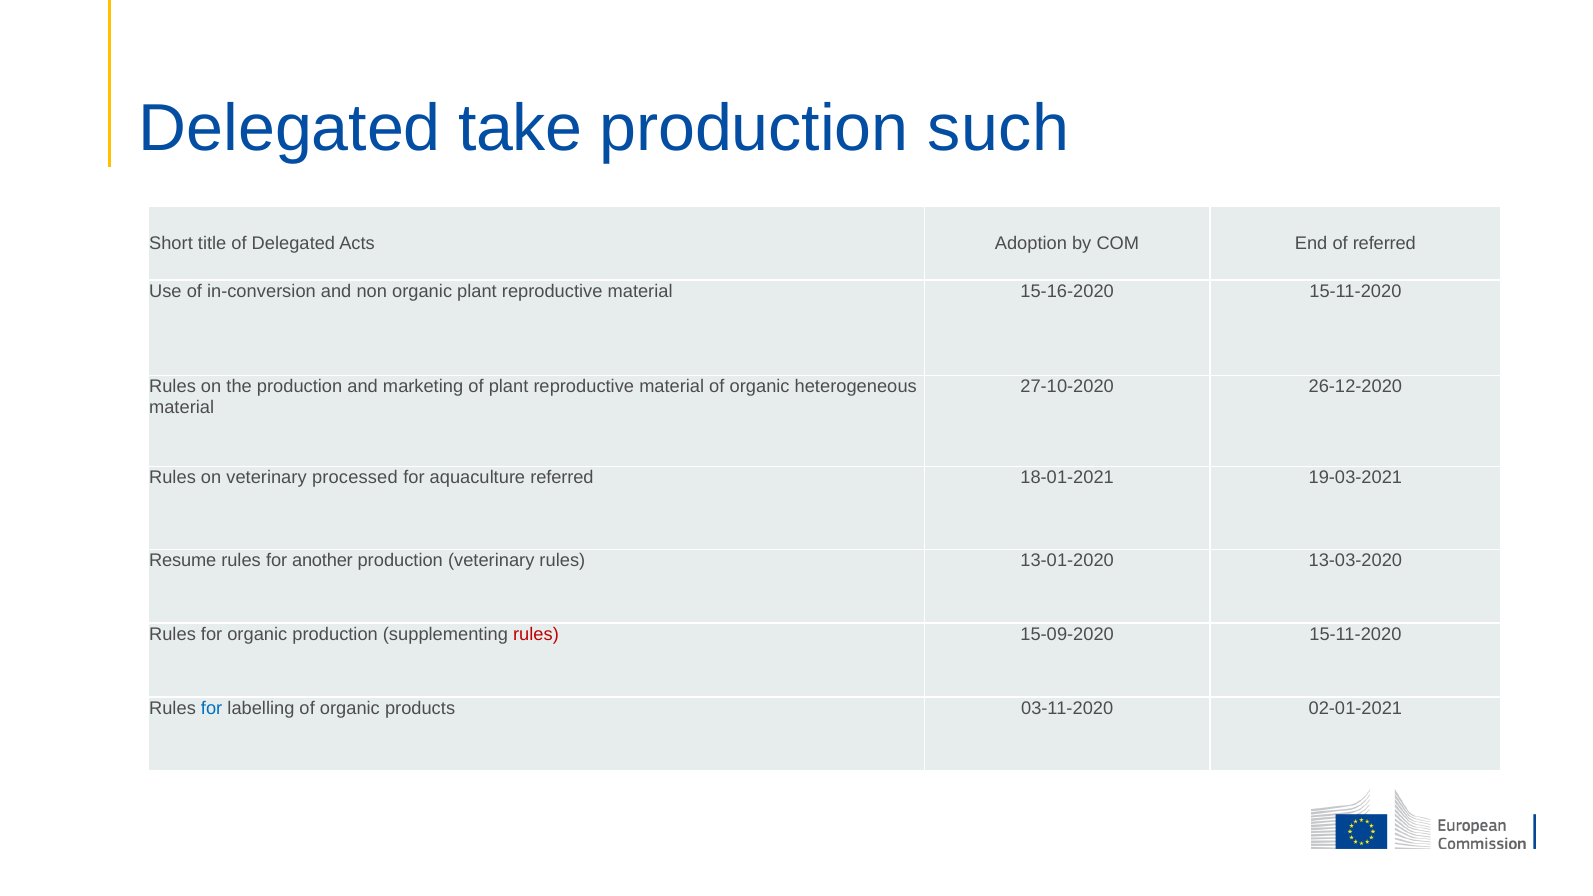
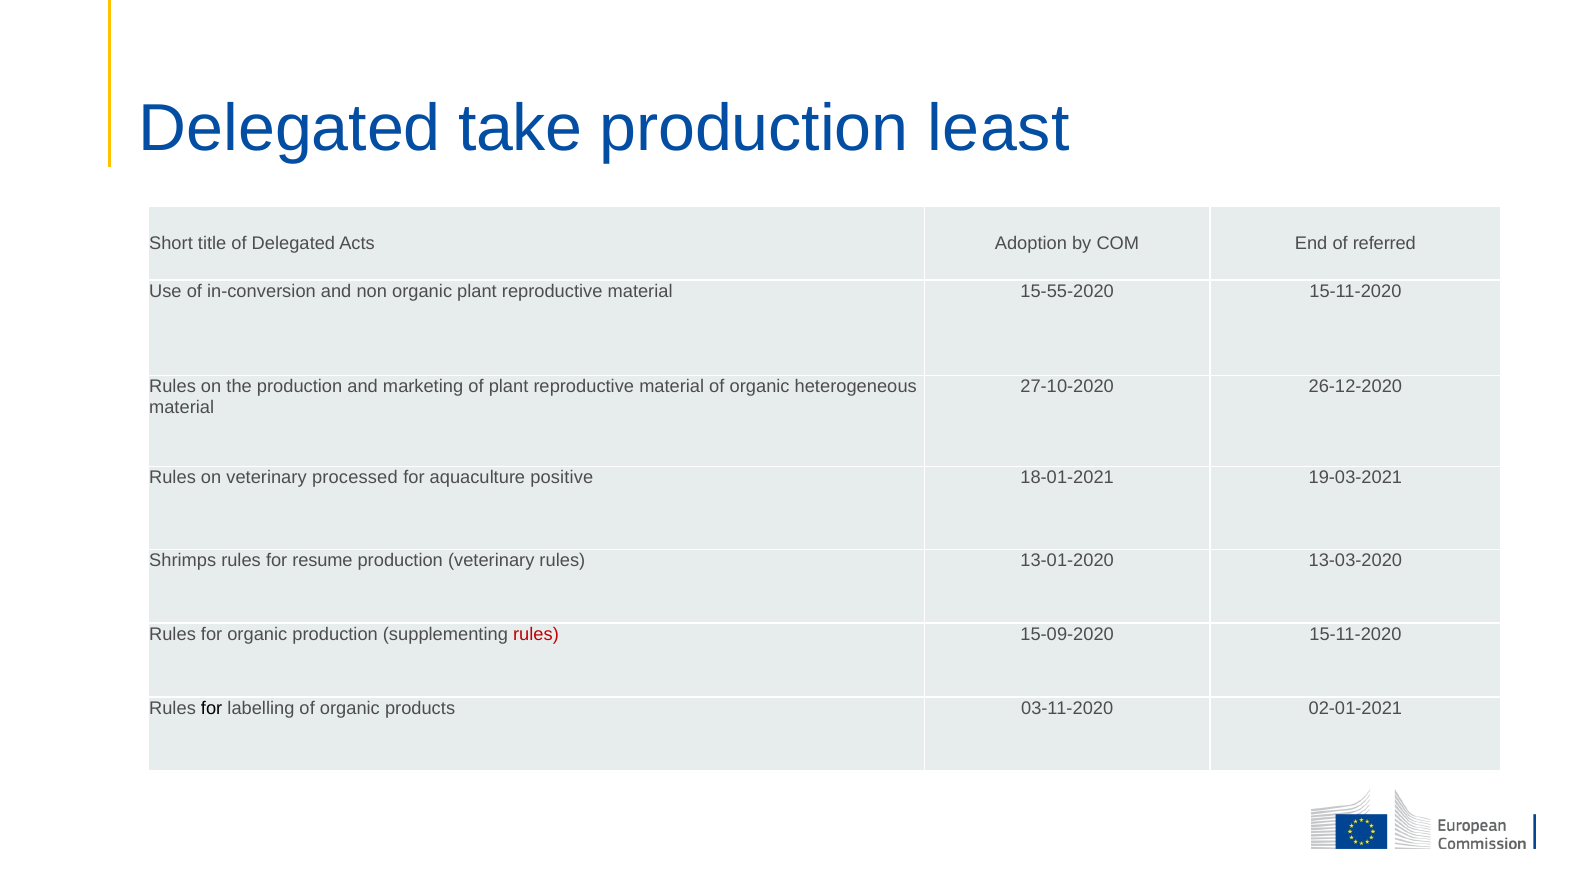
such: such -> least
15-16-2020: 15-16-2020 -> 15-55-2020
aquaculture referred: referred -> positive
Resume: Resume -> Shrimps
another: another -> resume
for at (212, 708) colour: blue -> black
